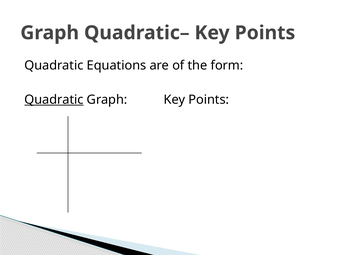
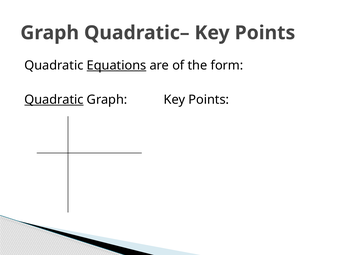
Equations underline: none -> present
